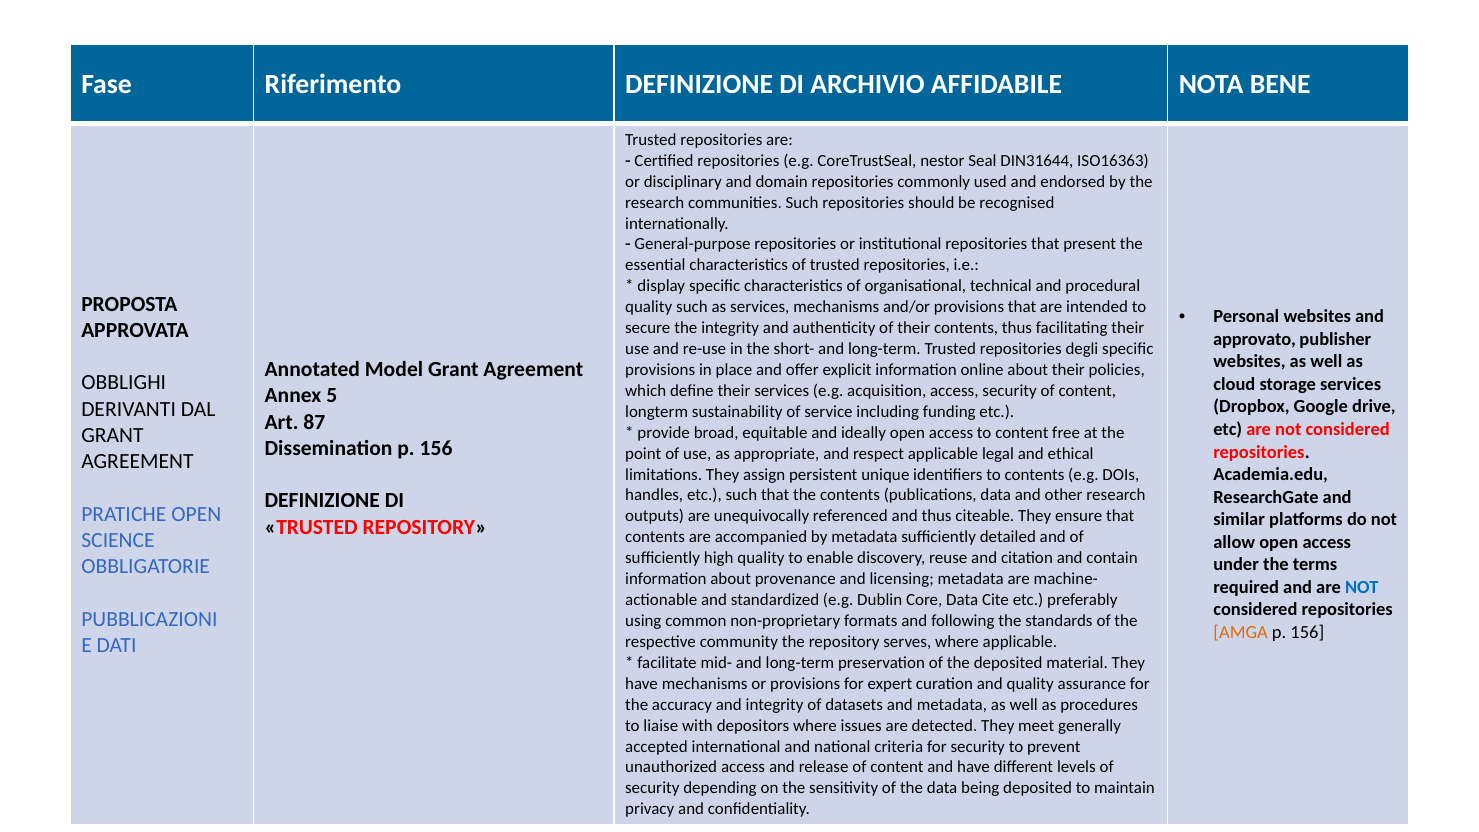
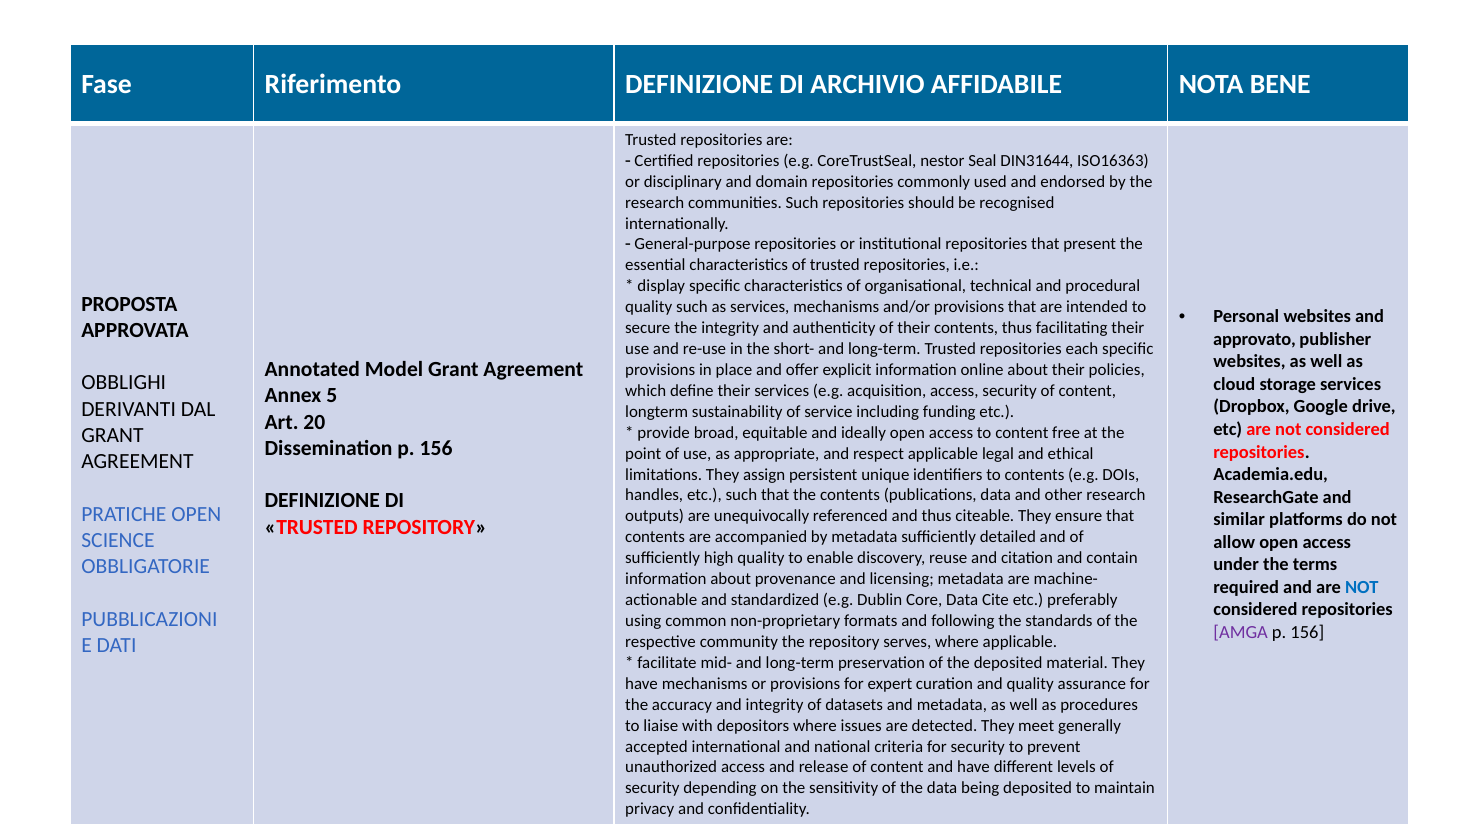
degli: degli -> each
87: 87 -> 20
AMGA colour: orange -> purple
